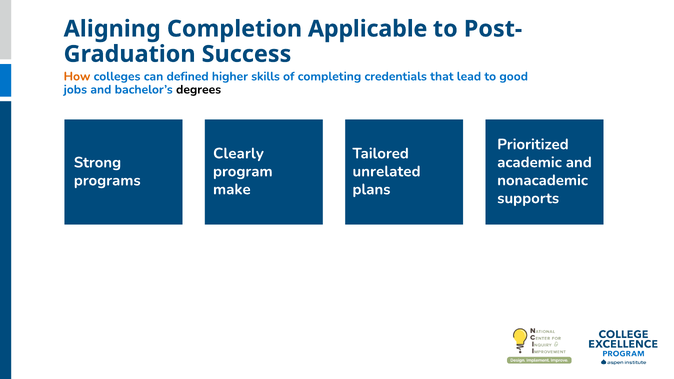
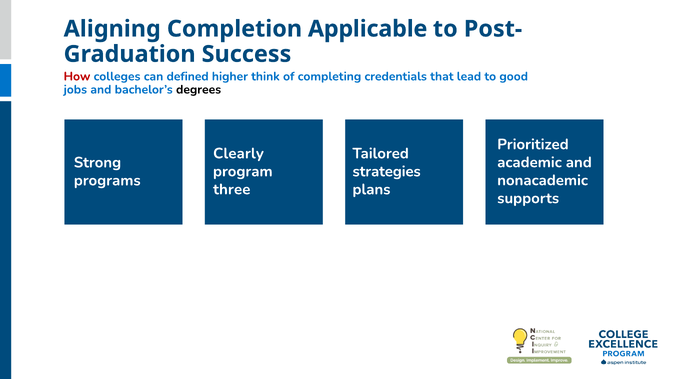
How colour: orange -> red
skills: skills -> think
unrelated: unrelated -> strategies
make: make -> three
